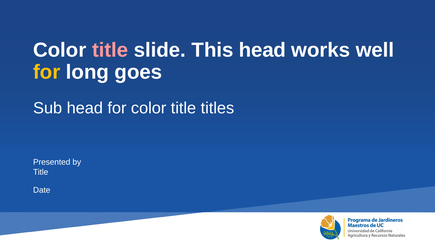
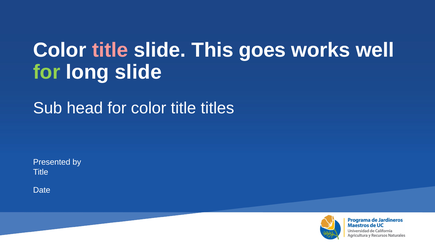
This head: head -> goes
for at (47, 72) colour: yellow -> light green
long goes: goes -> slide
